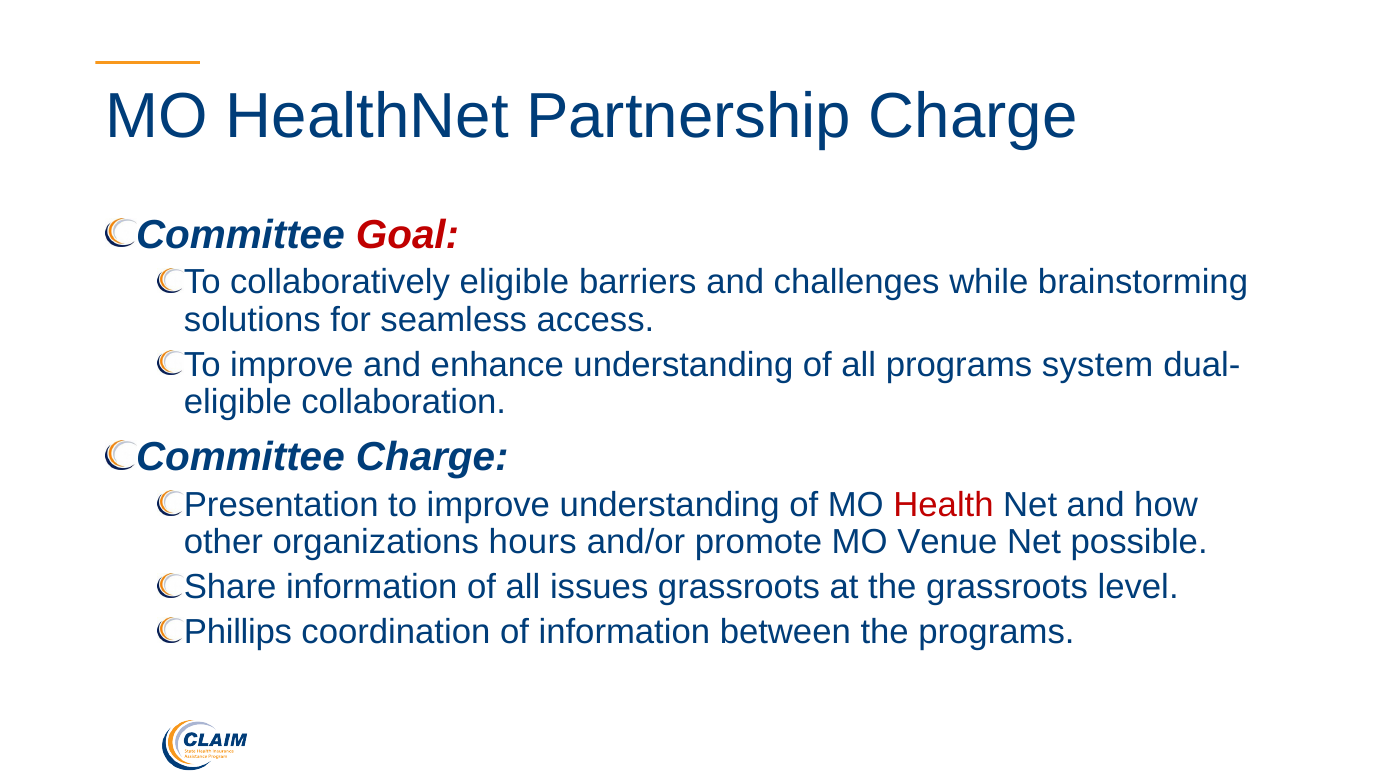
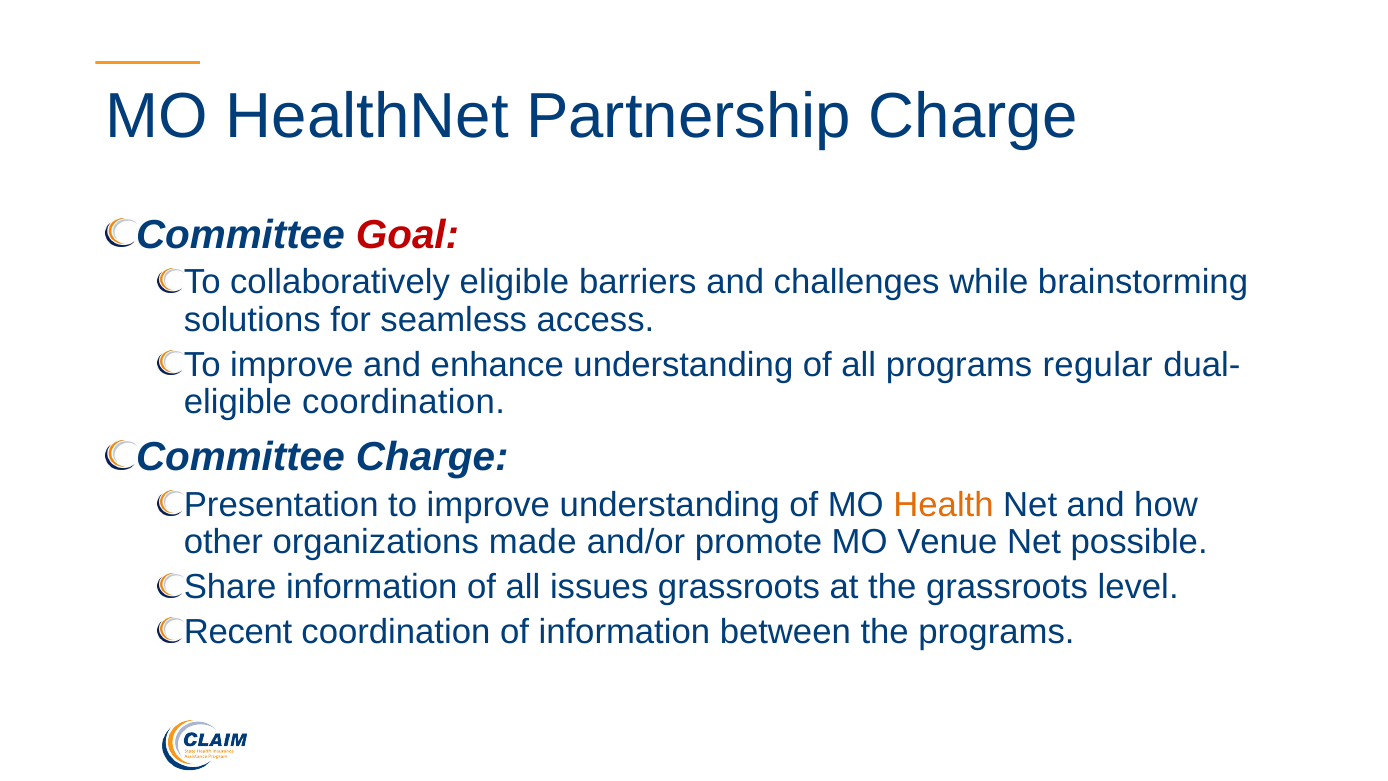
system: system -> regular
collaboration at (404, 402): collaboration -> coordination
Health colour: red -> orange
hours: hours -> made
Phillips: Phillips -> Recent
